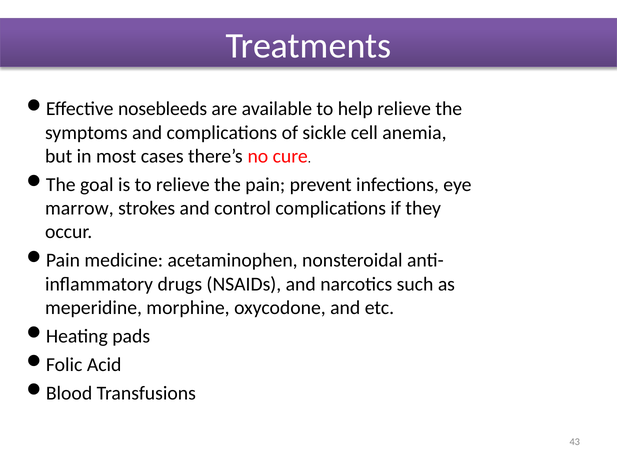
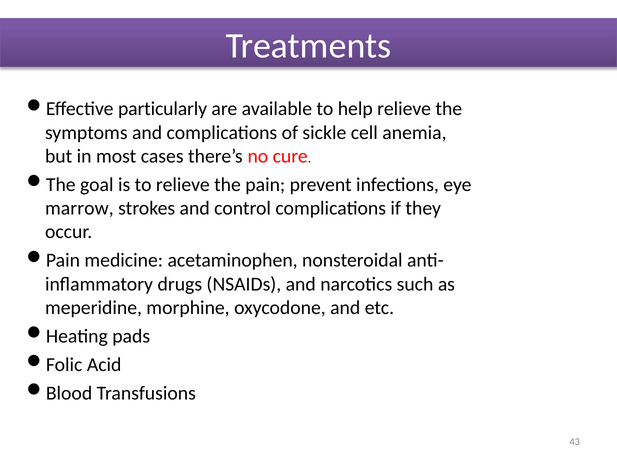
nosebleeds: nosebleeds -> particularly
